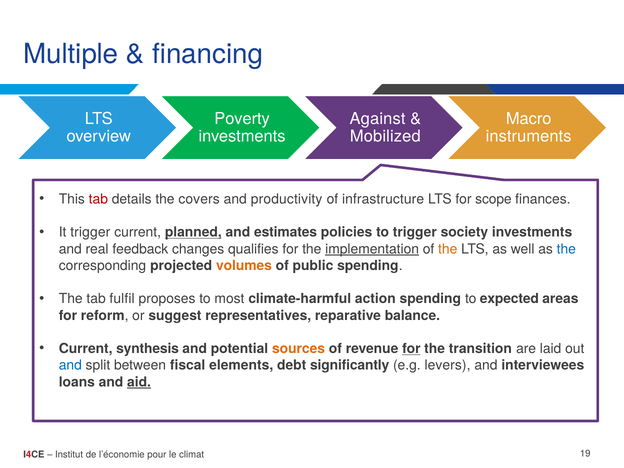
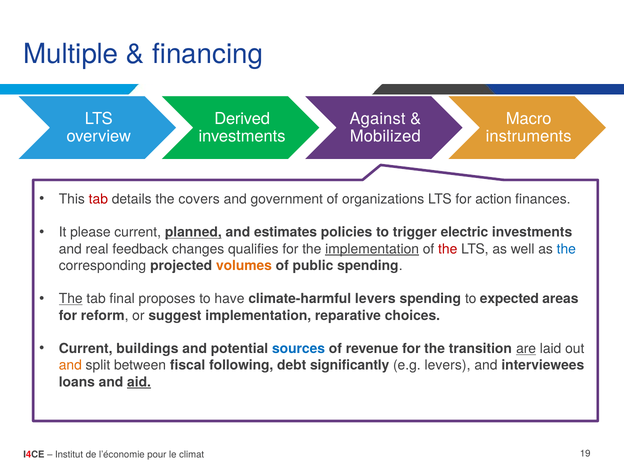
Poverty: Poverty -> Derived
productivity: productivity -> government
infrastructure: infrastructure -> organizations
scope: scope -> action
It trigger: trigger -> please
society: society -> electric
the at (448, 249) colour: orange -> red
The at (71, 299) underline: none -> present
fulfil: fulfil -> final
most: most -> have
climate-harmful action: action -> levers
suggest representatives: representatives -> implementation
balance: balance -> choices
synthesis: synthesis -> buildings
sources colour: orange -> blue
for at (411, 349) underline: present -> none
are underline: none -> present
and at (70, 365) colour: blue -> orange
elements: elements -> following
